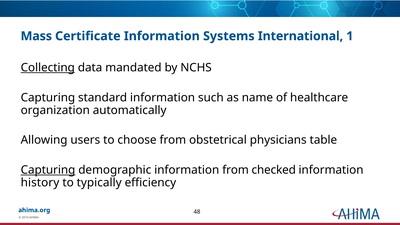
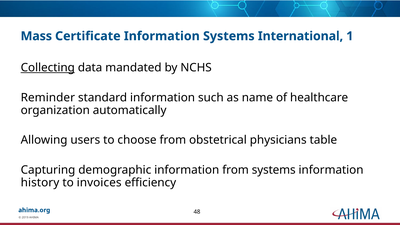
Capturing at (48, 98): Capturing -> Reminder
Capturing at (48, 170) underline: present -> none
from checked: checked -> systems
typically: typically -> invoices
